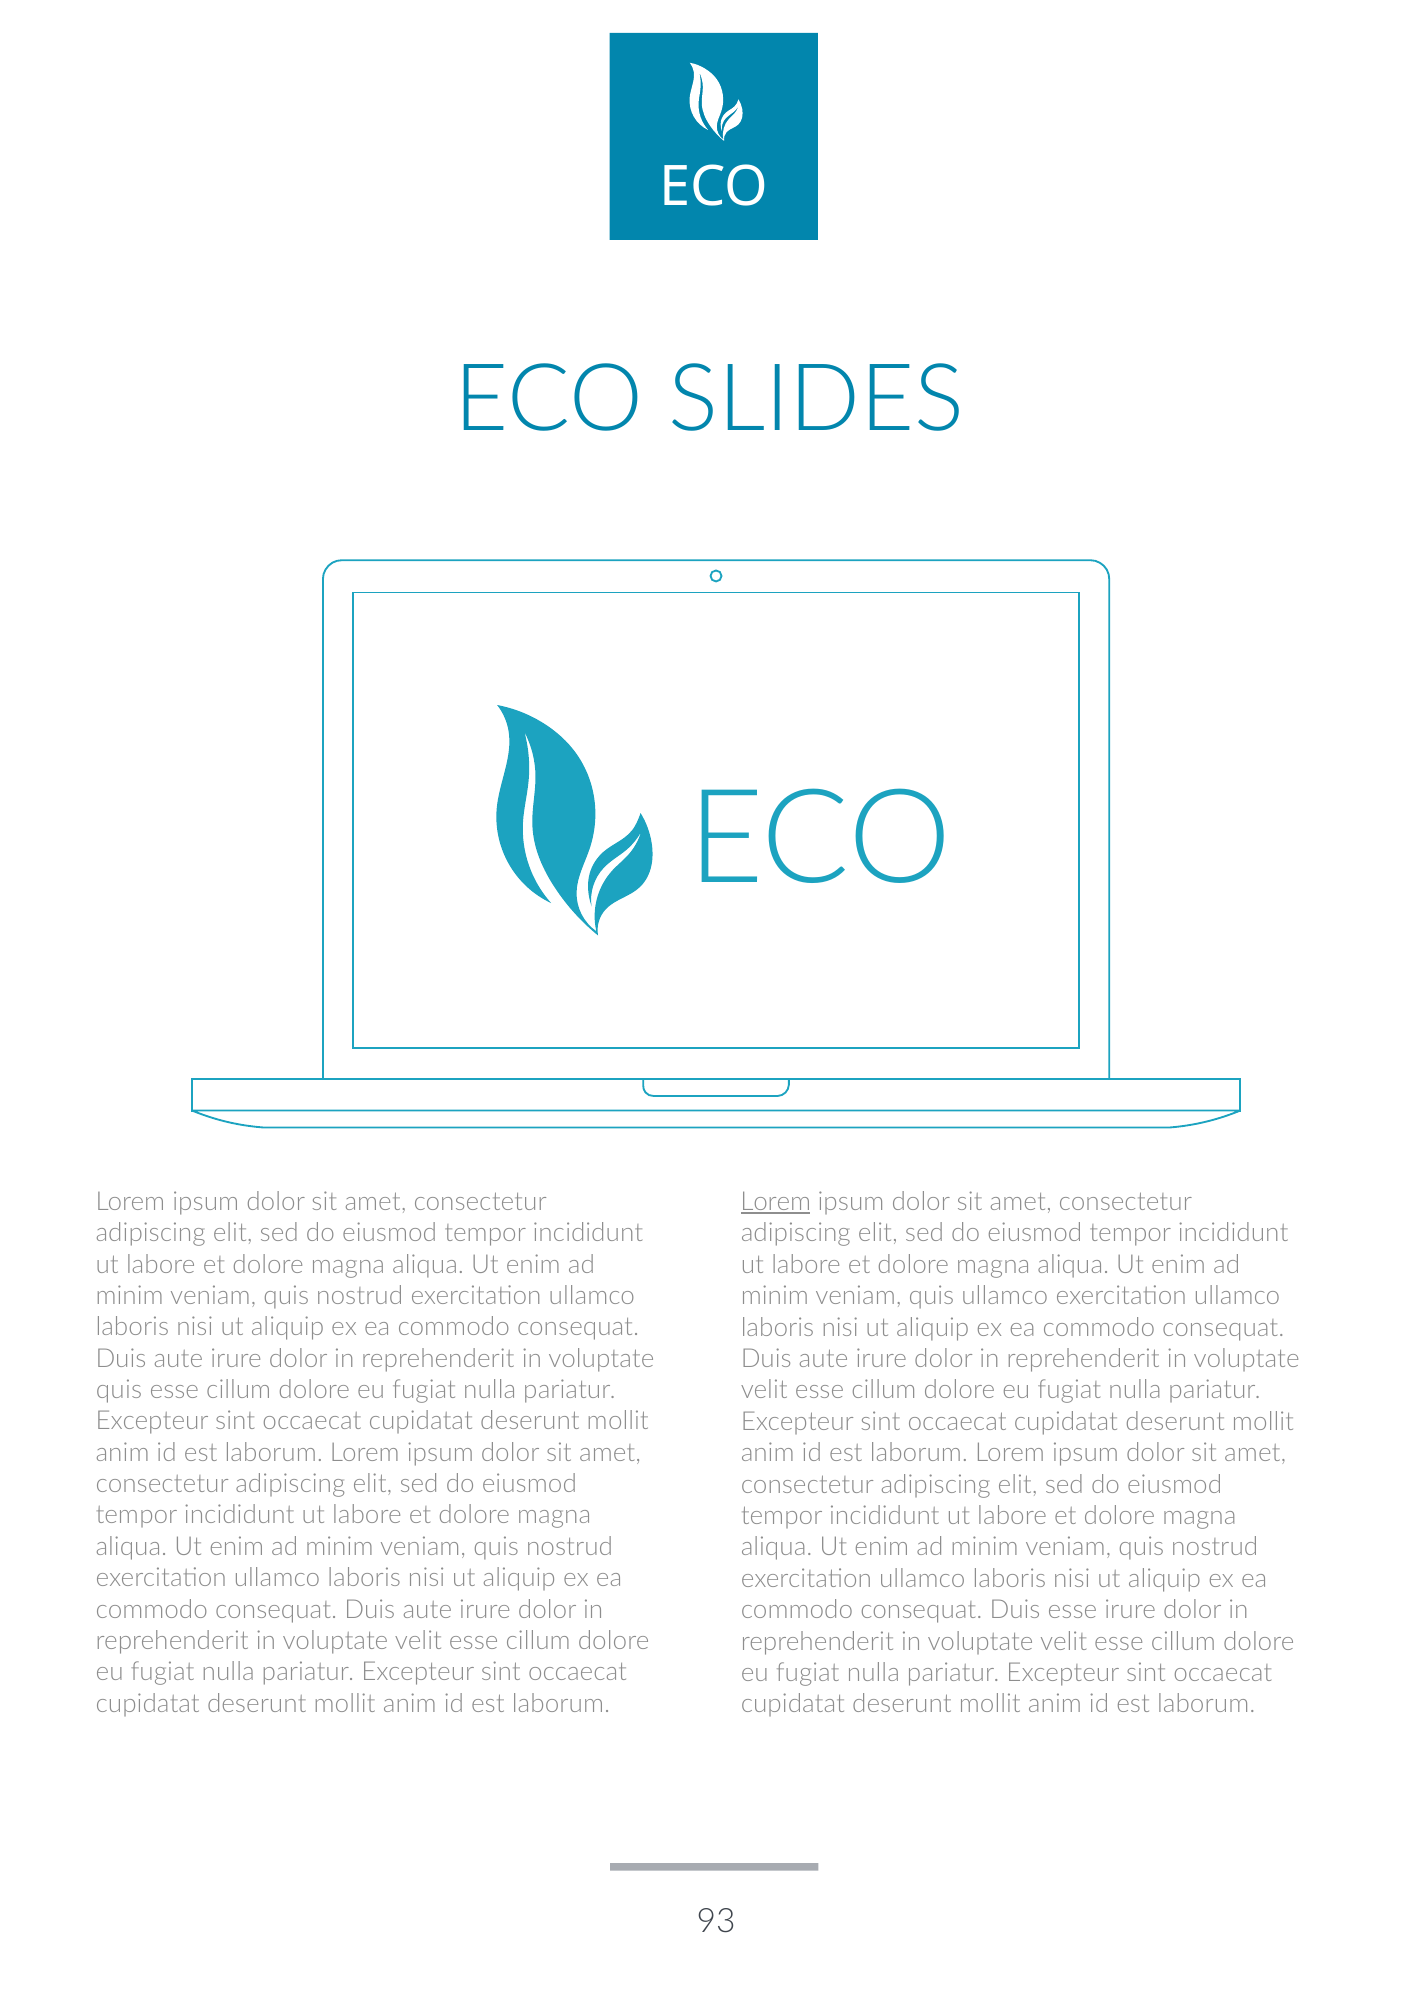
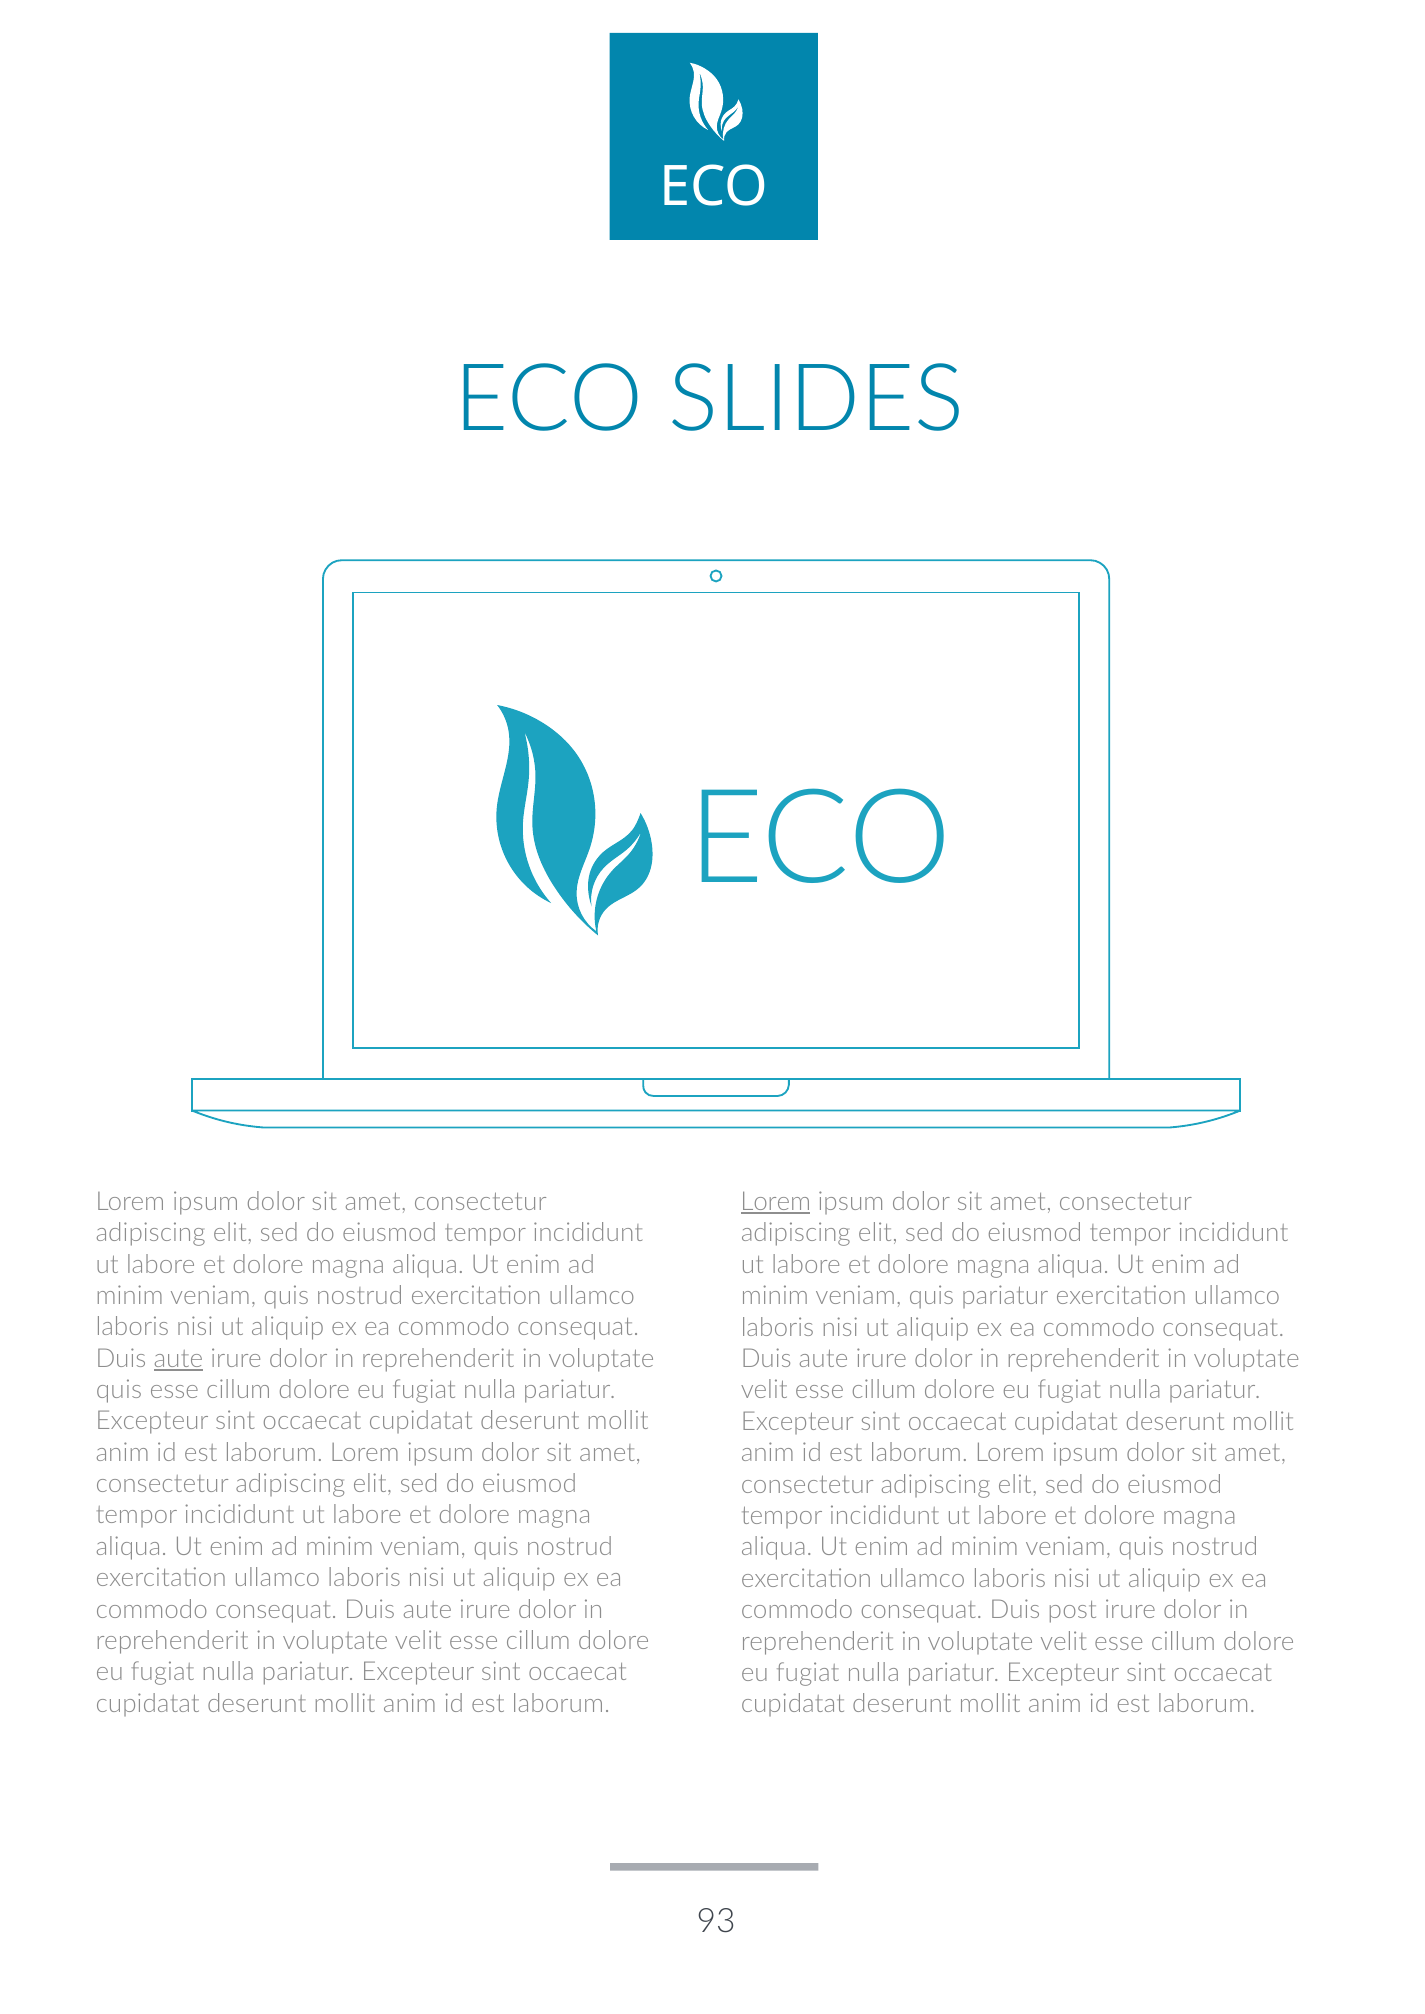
quis ullamco: ullamco -> pariatur
aute at (178, 1359) underline: none -> present
Duis esse: esse -> post
